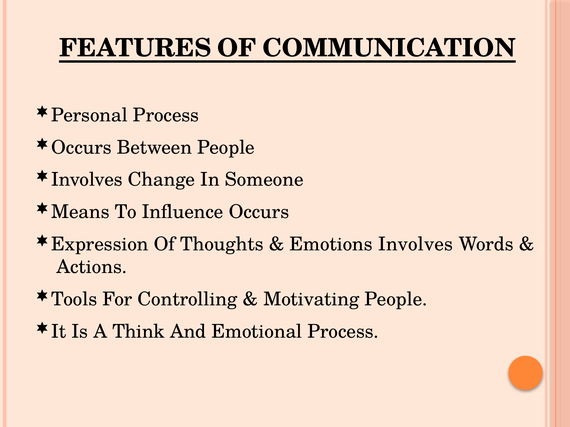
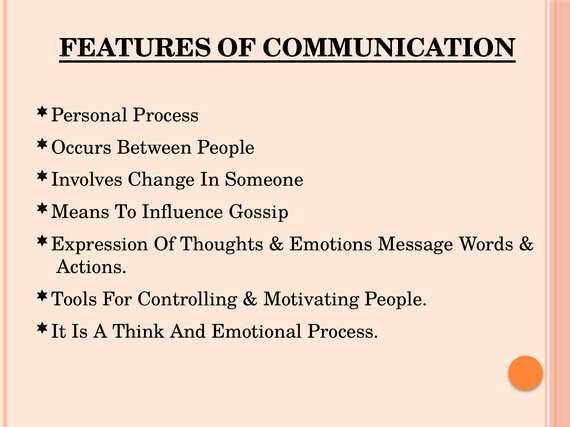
Influence Occurs: Occurs -> Gossip
Emotions Involves: Involves -> Message
